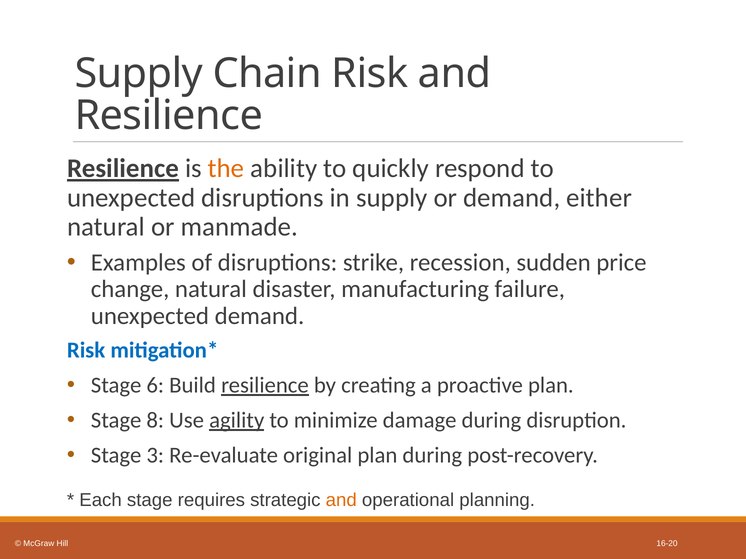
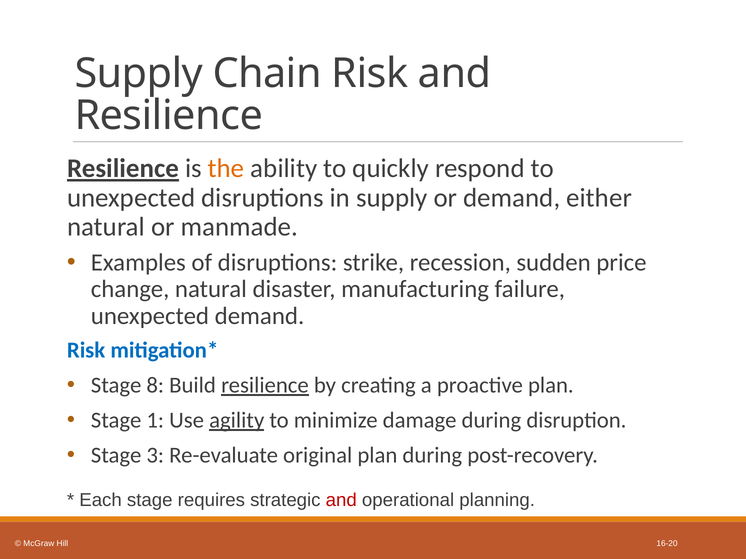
6: 6 -> 8
8: 8 -> 1
and at (341, 501) colour: orange -> red
